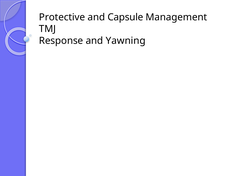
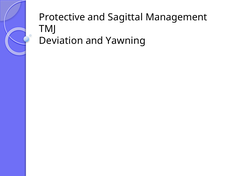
Capsule: Capsule -> Sagittal
Response: Response -> Deviation
